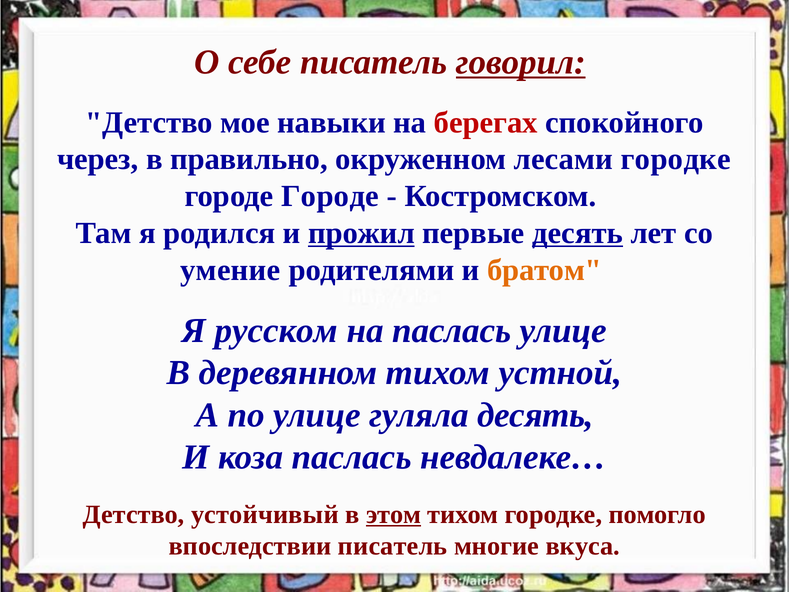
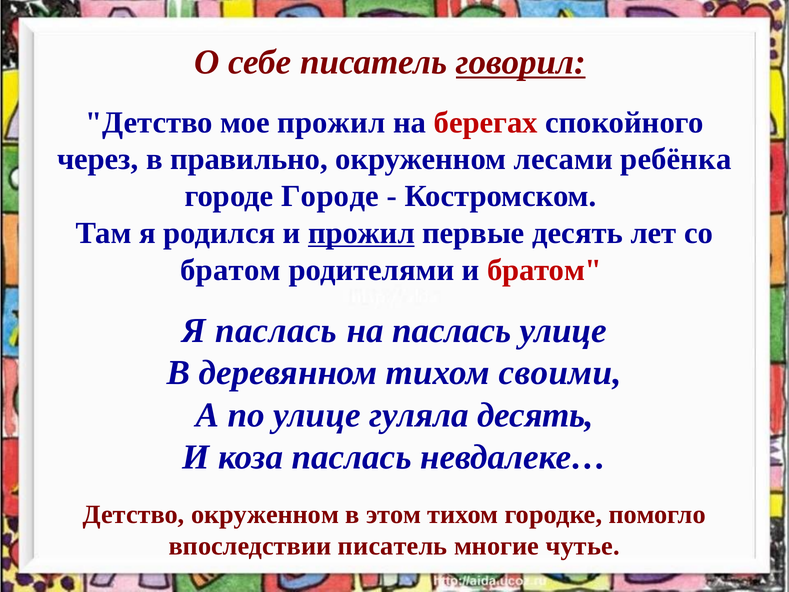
мое навыки: навыки -> прожил
лесами городке: городке -> ребёнка
десять at (578, 233) underline: present -> none
умение at (230, 270): умение -> братом
братом at (544, 270) colour: orange -> red
Я русском: русском -> паслась
устной: устной -> своими
Детство устойчивый: устойчивый -> окруженном
этом underline: present -> none
вкуса: вкуса -> чутье
